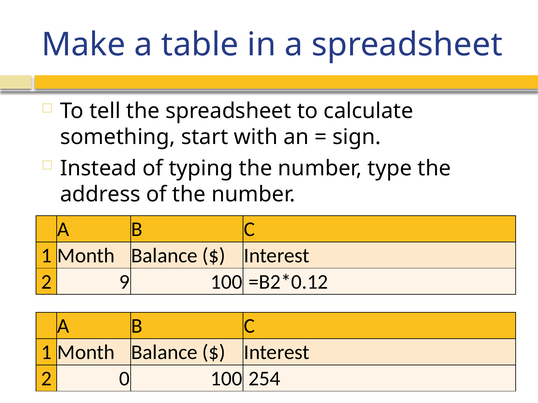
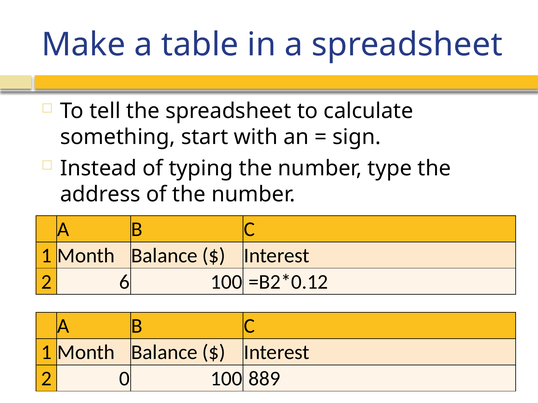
9: 9 -> 6
254: 254 -> 889
